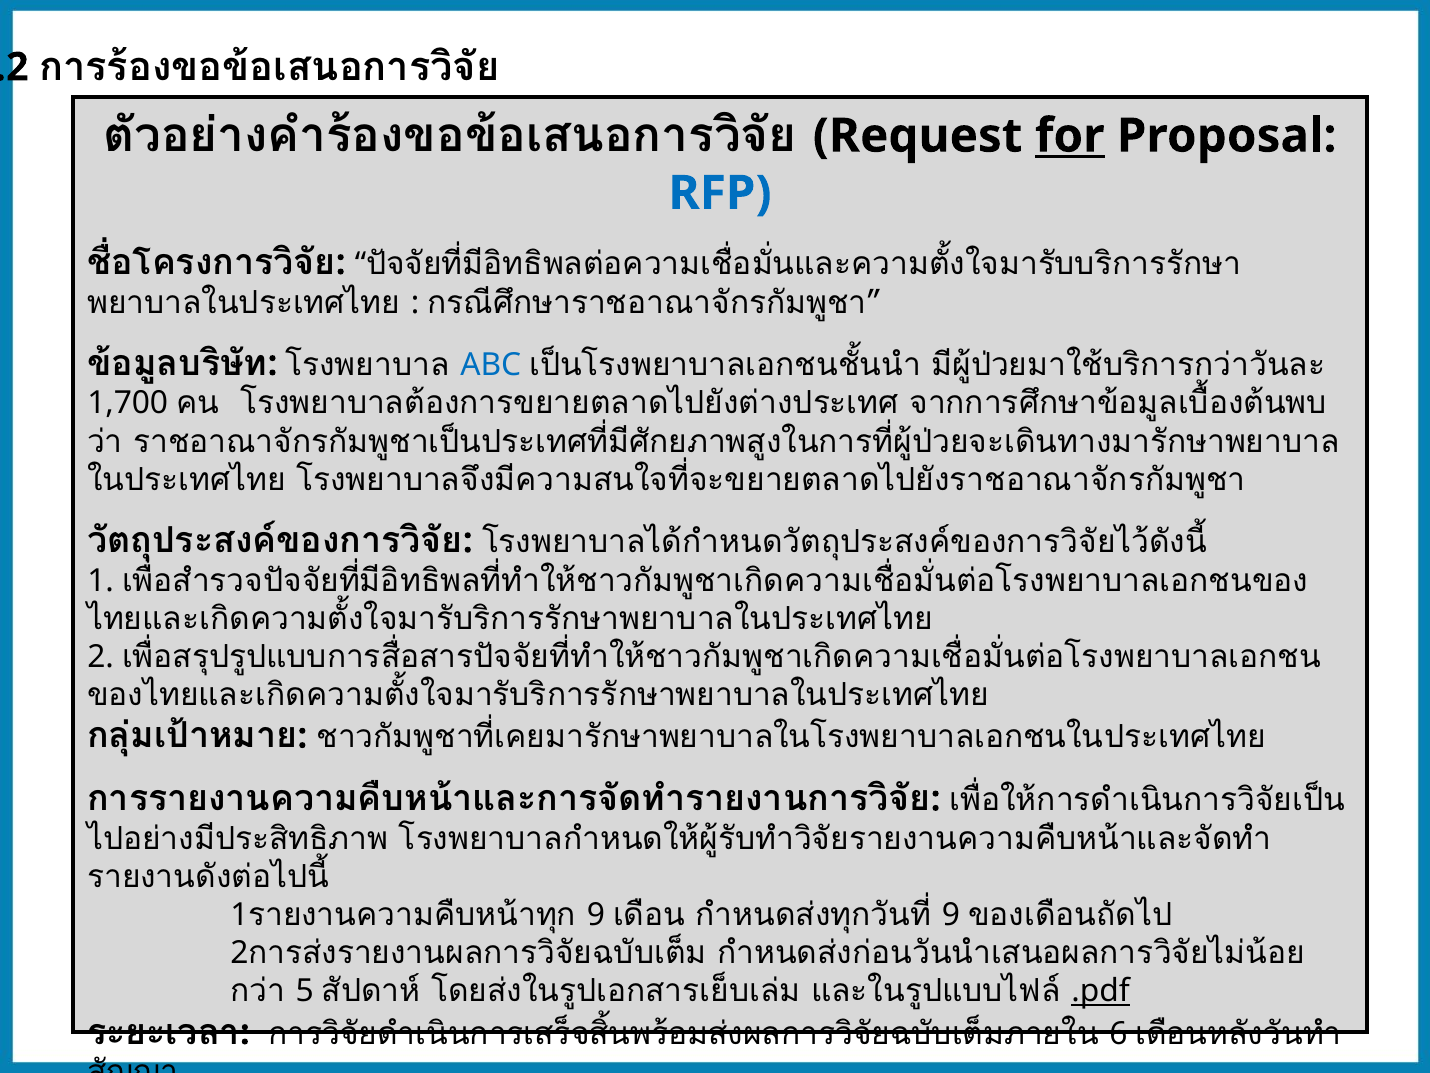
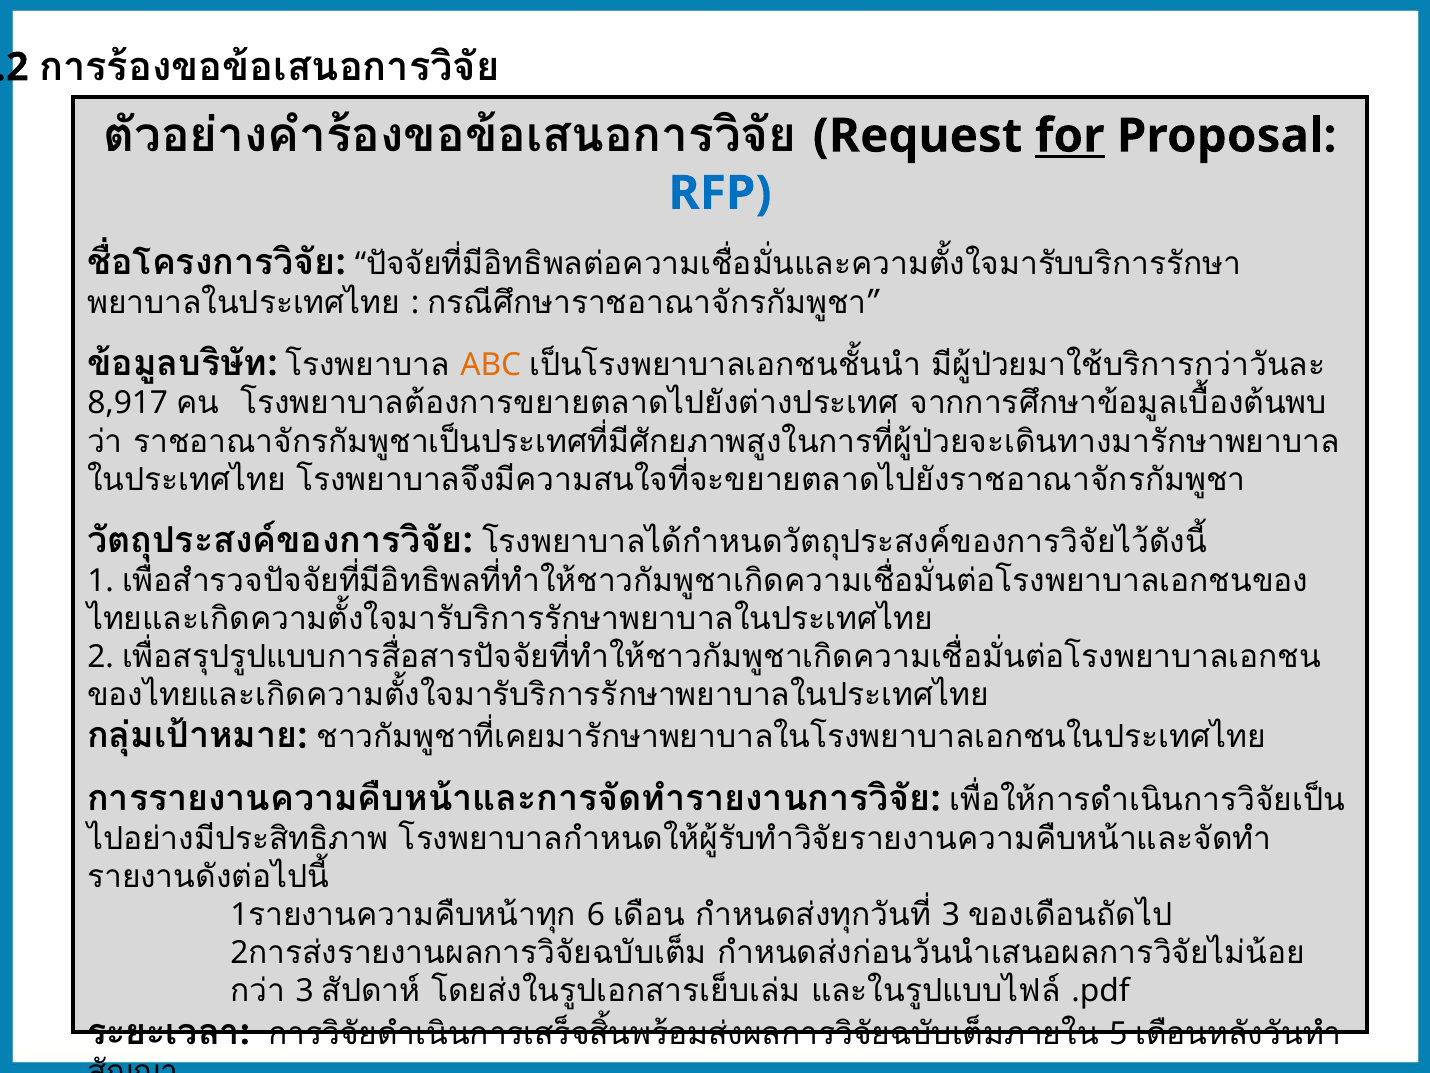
ABC colour: blue -> orange
1,700: 1,700 -> 8,917
9 at (596, 915): 9 -> 6
9 at (951, 915): 9 -> 3
5 at (305, 991): 5 -> 3
.pdf underline: present -> none
6: 6 -> 5
